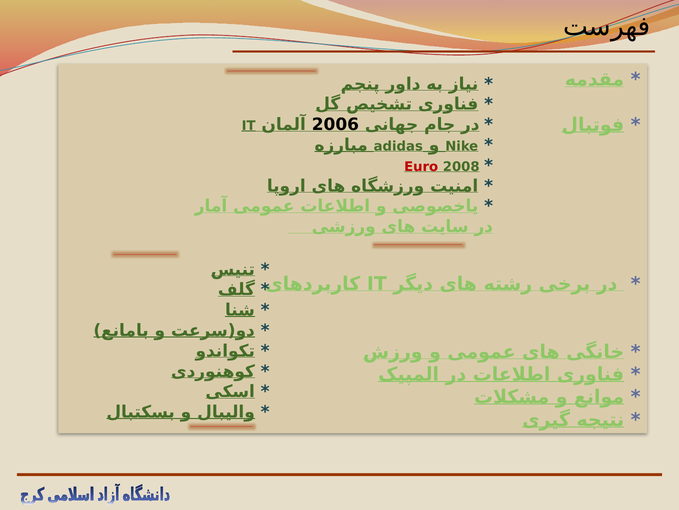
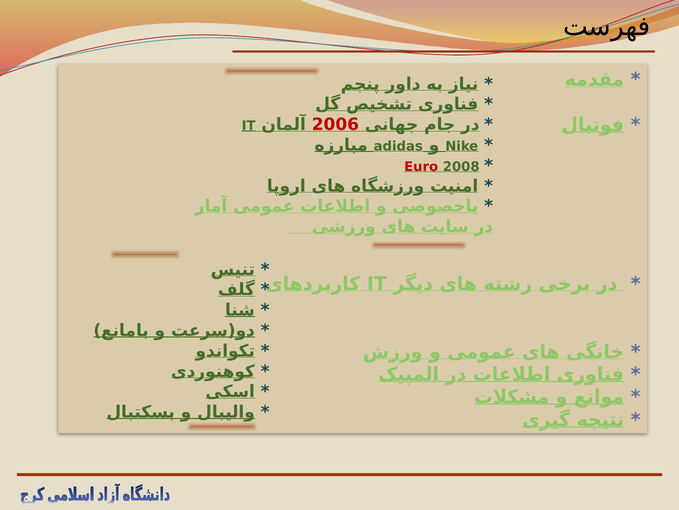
2006 colour: black -> red
